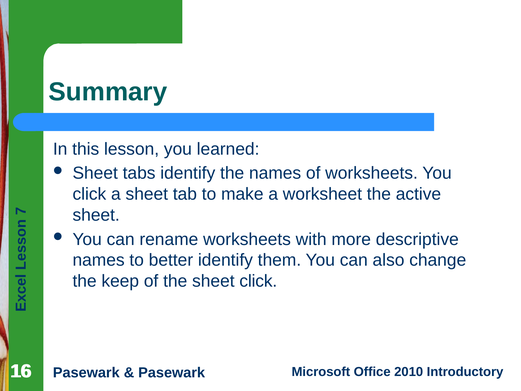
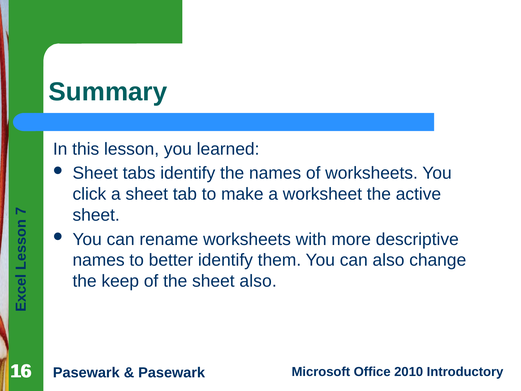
sheet click: click -> also
